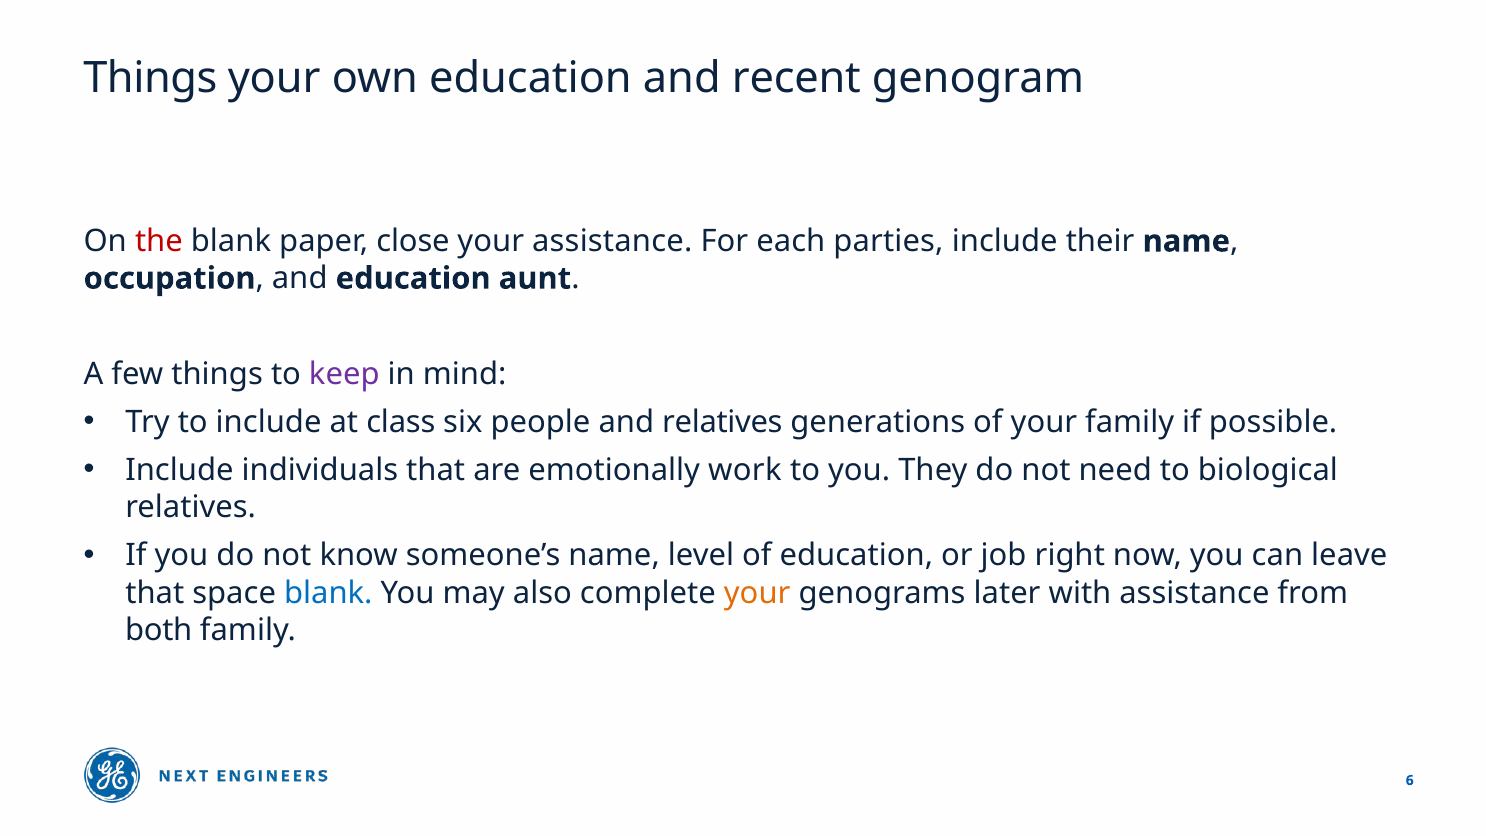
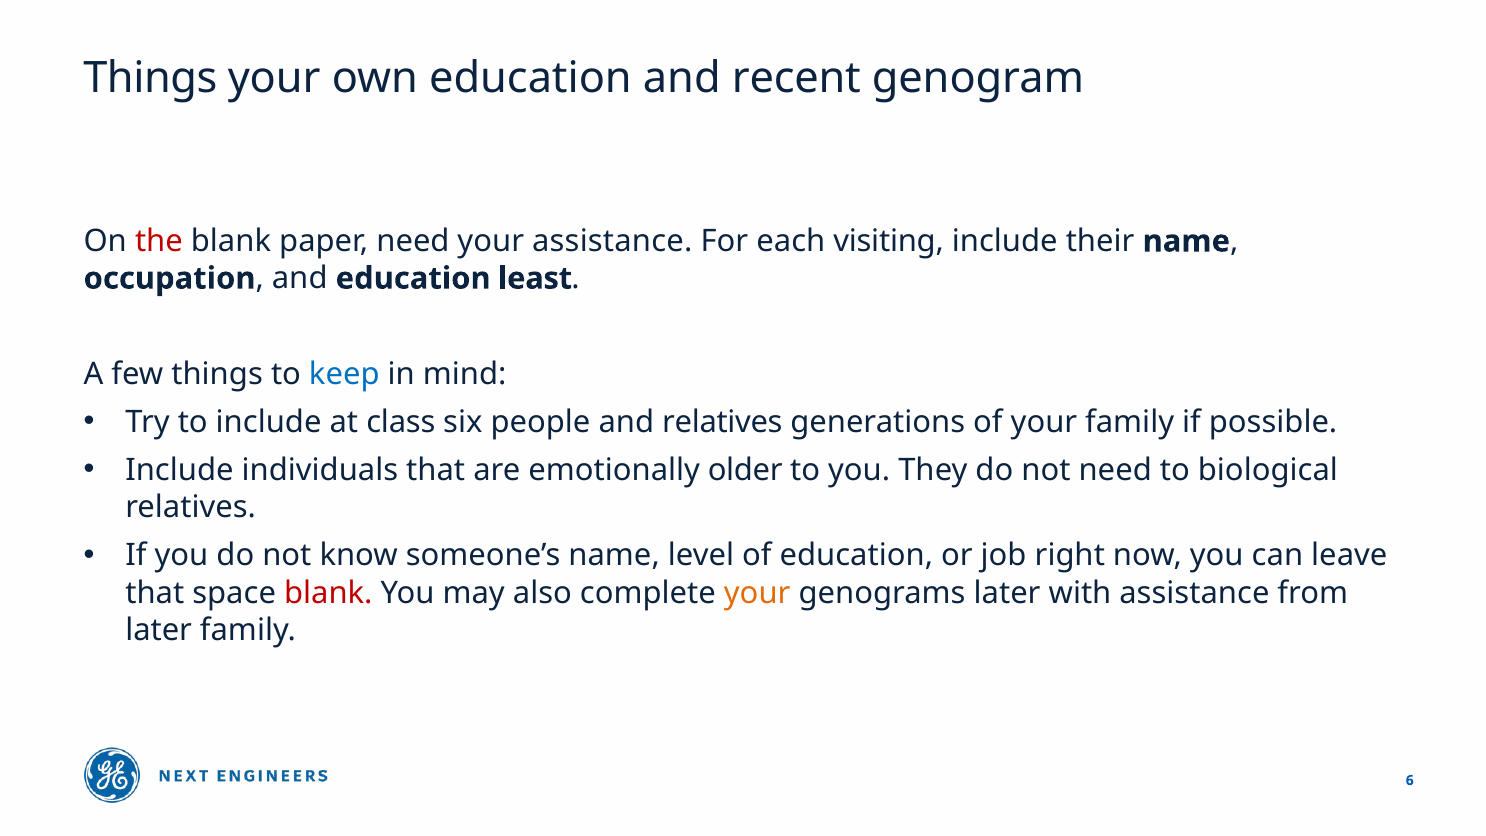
paper close: close -> need
parties: parties -> visiting
aunt: aunt -> least
keep colour: purple -> blue
work: work -> older
blank at (328, 593) colour: blue -> red
both at (159, 630): both -> later
